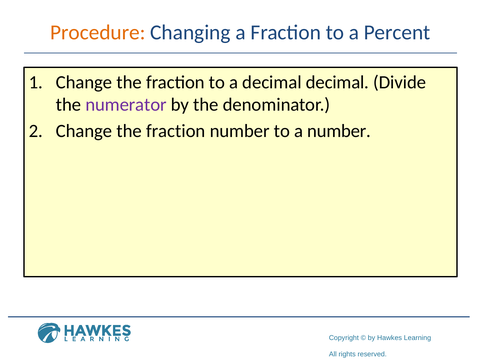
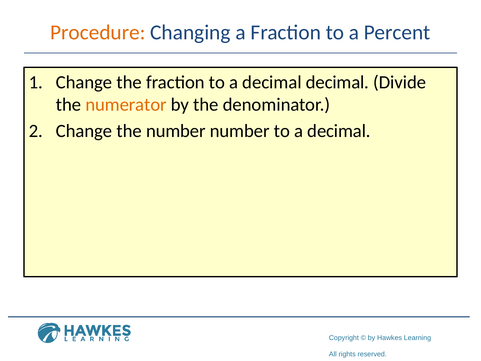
numerator colour: purple -> orange
fraction at (176, 131): fraction -> number
number to a number: number -> decimal
